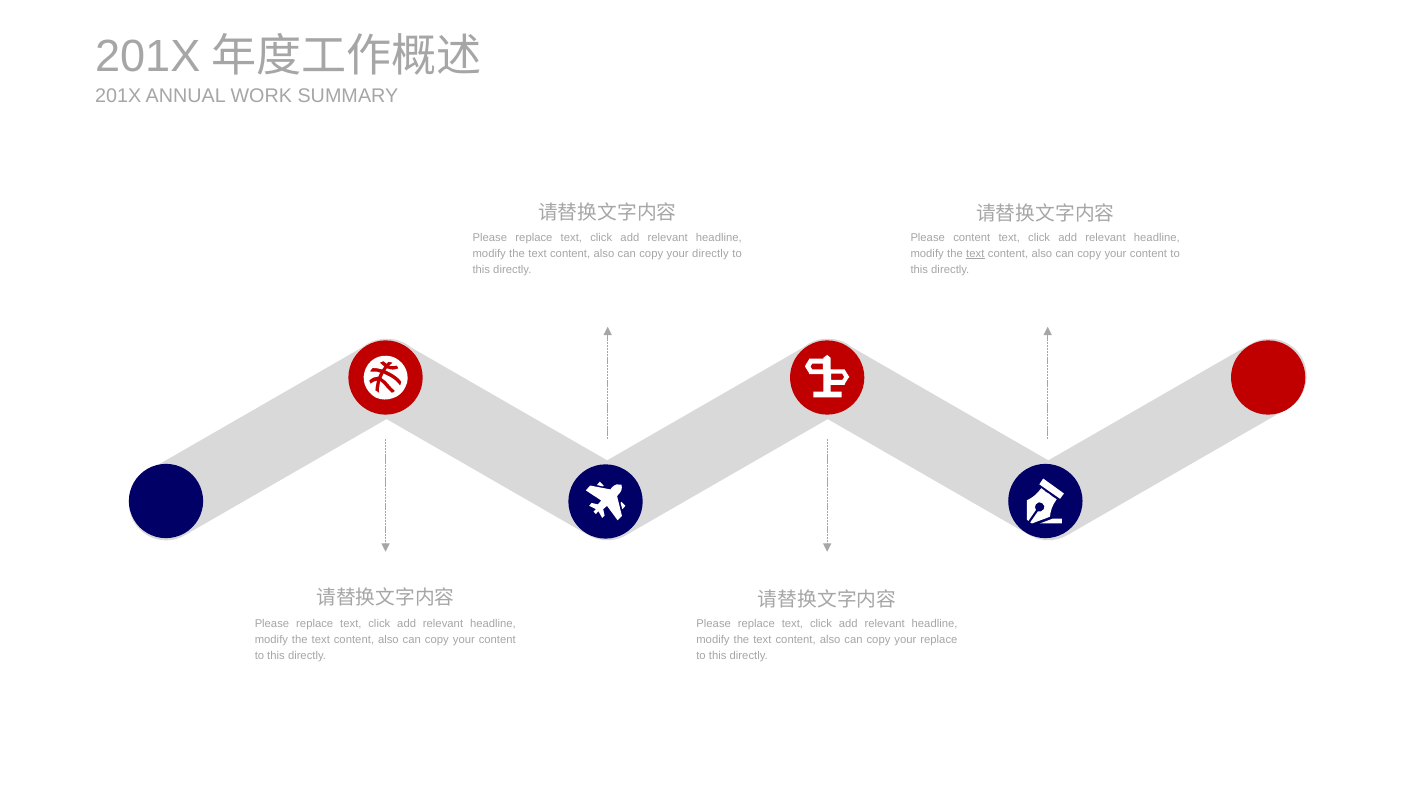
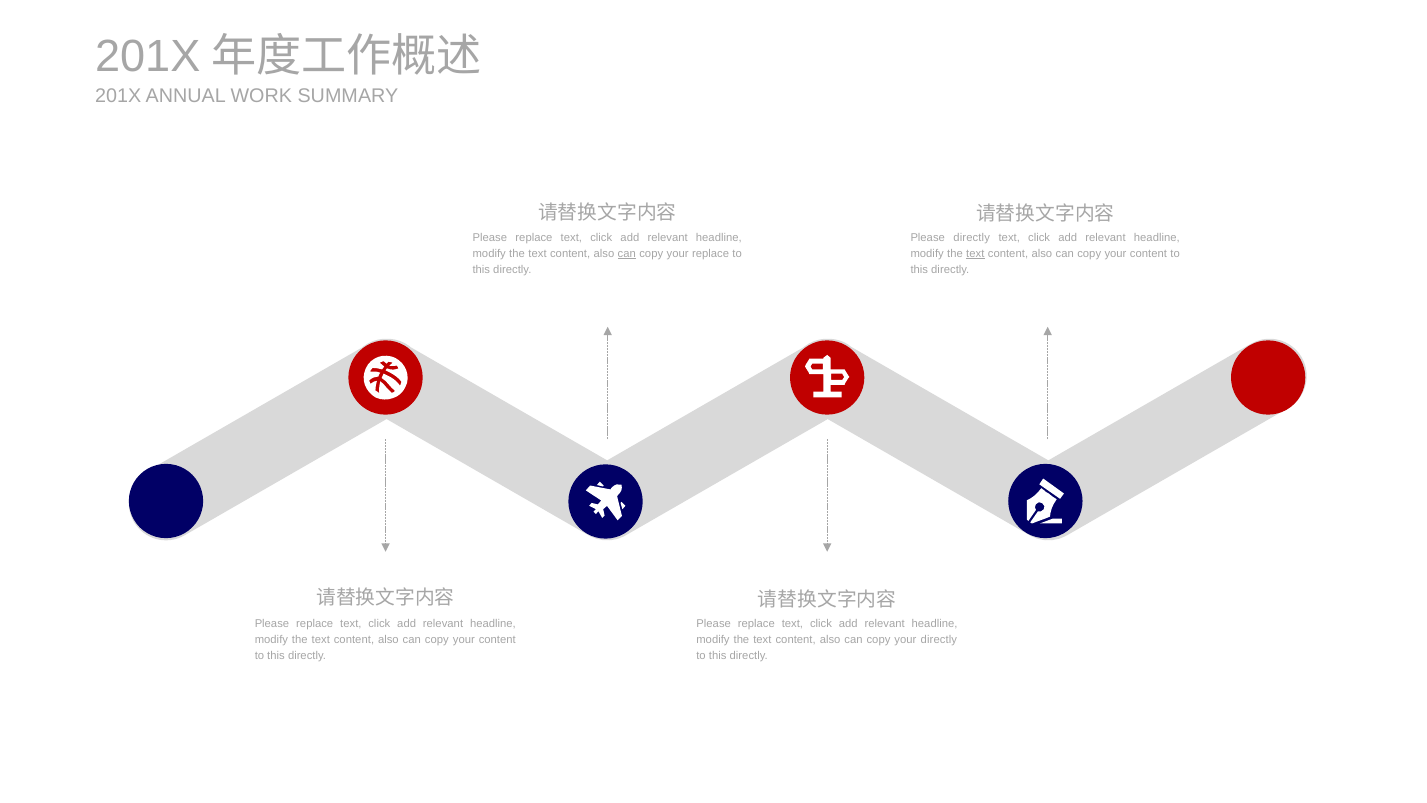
Please content: content -> directly
can at (627, 254) underline: none -> present
your directly: directly -> replace
your replace: replace -> directly
